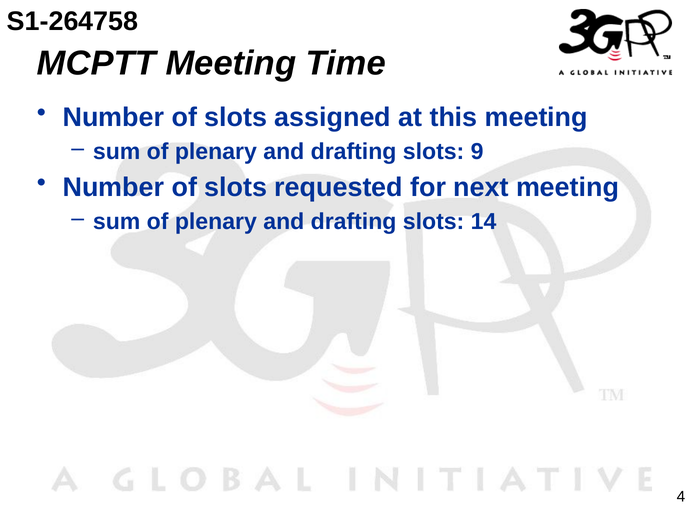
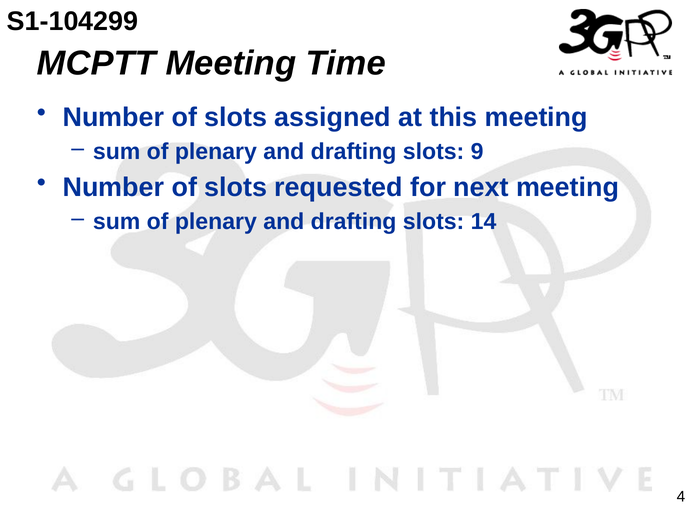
S1-264758: S1-264758 -> S1-104299
